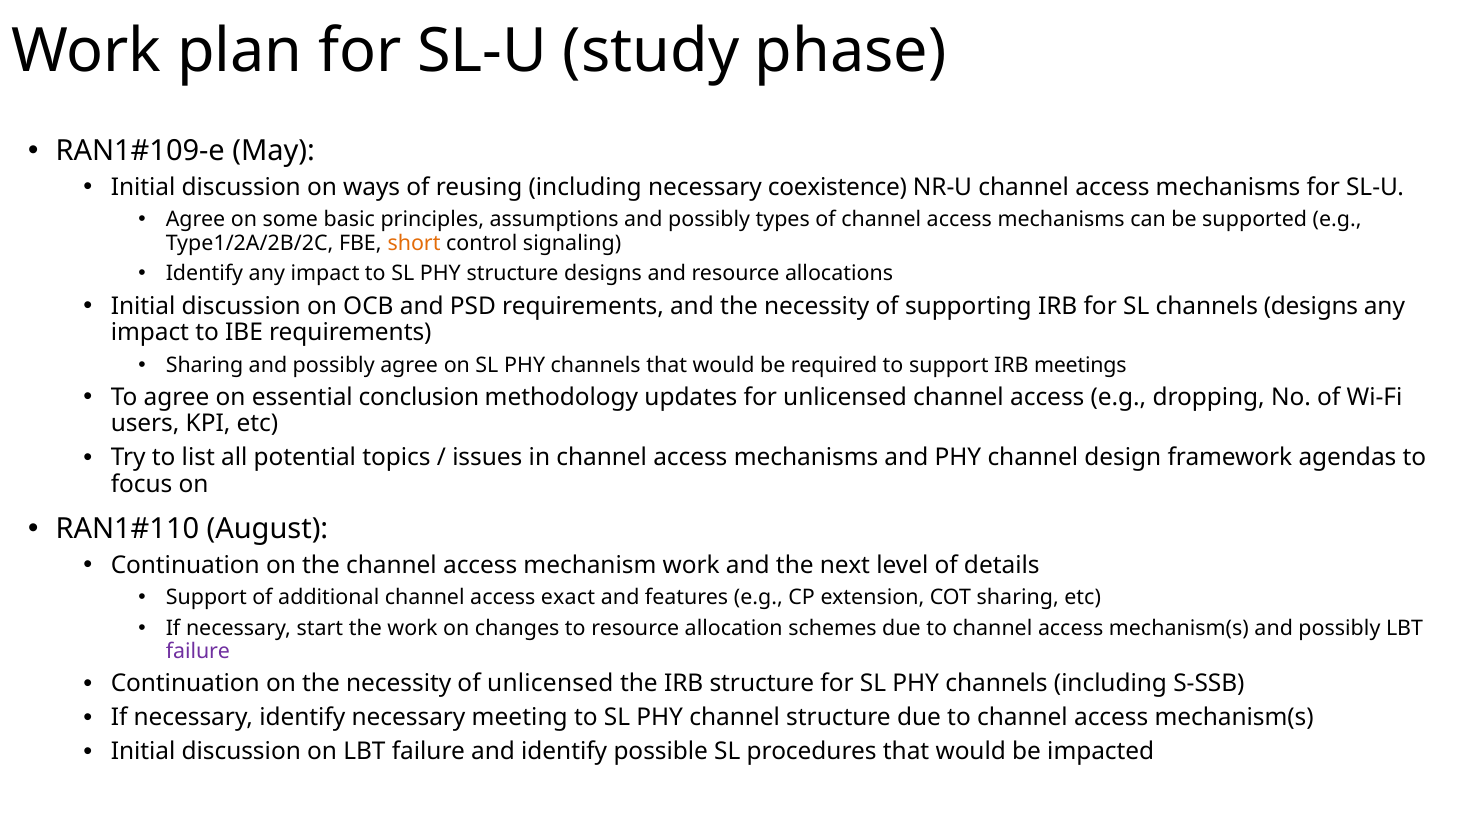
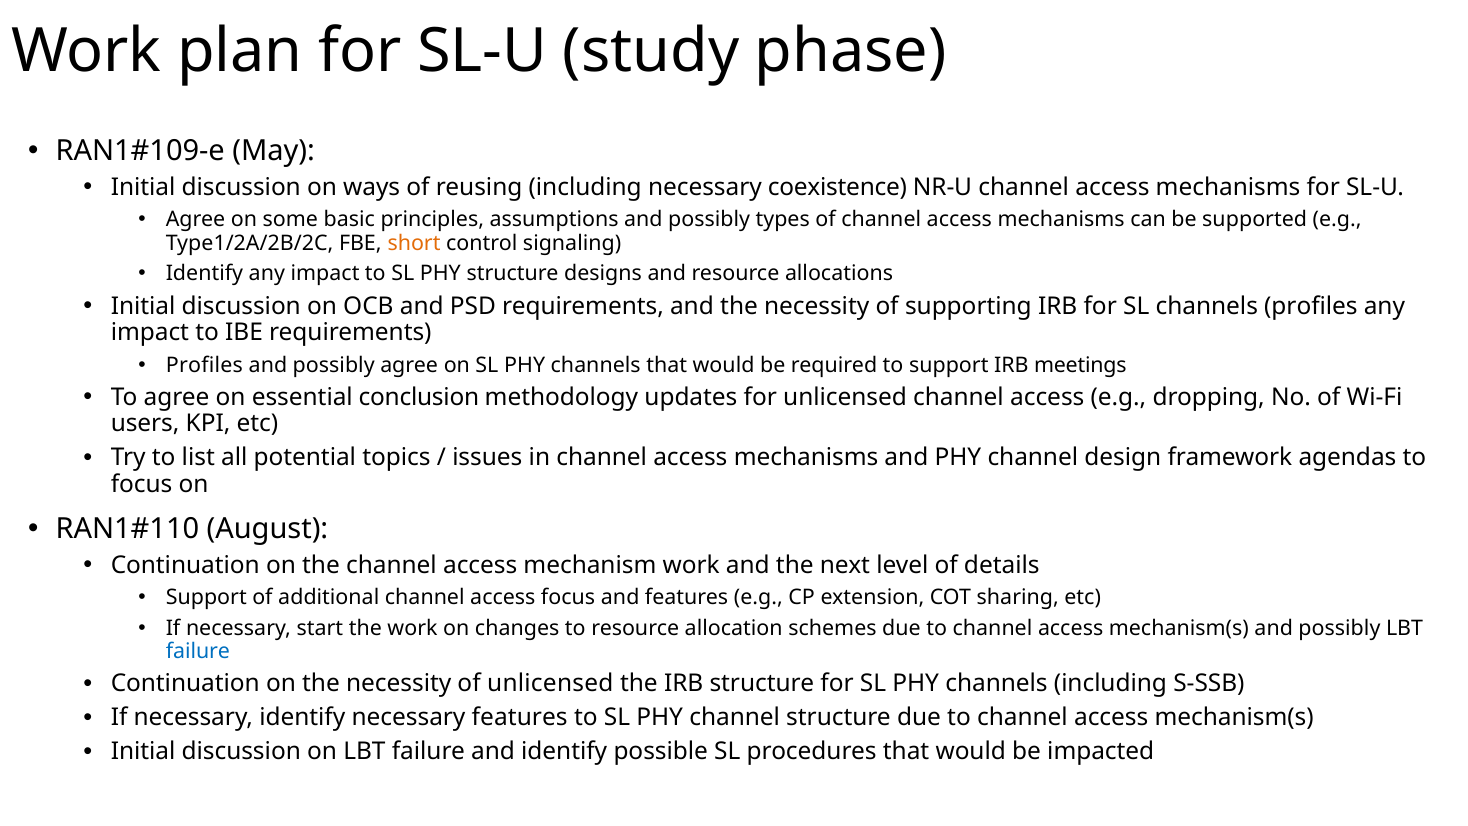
channels designs: designs -> profiles
Sharing at (205, 365): Sharing -> Profiles
access exact: exact -> focus
failure at (198, 651) colour: purple -> blue
necessary meeting: meeting -> features
